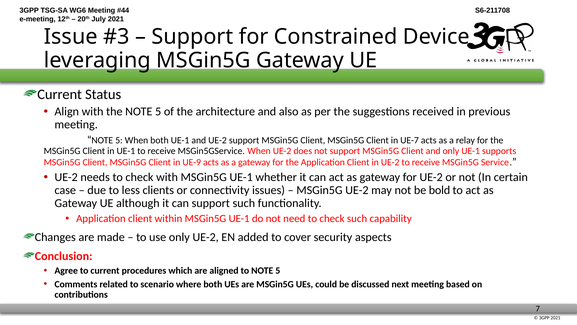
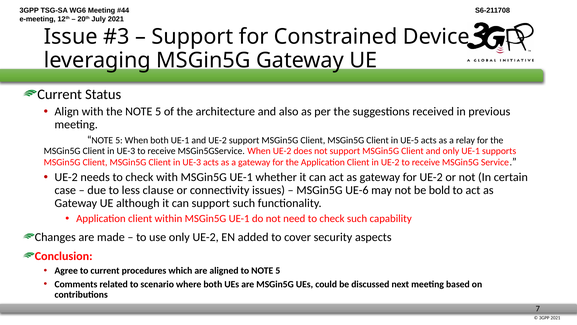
UE-7: UE-7 -> UE-5
UE-1 at (126, 151): UE-1 -> UE-3
UE-9 at (192, 162): UE-9 -> UE-3
clients: clients -> clause
MSGin5G UE-2: UE-2 -> UE-6
